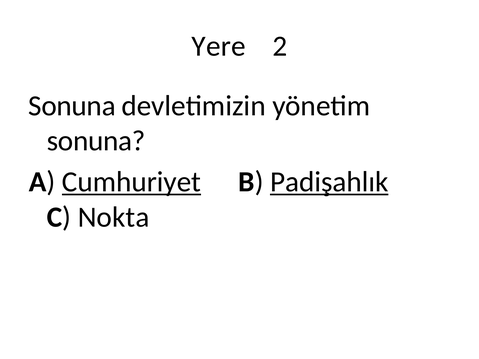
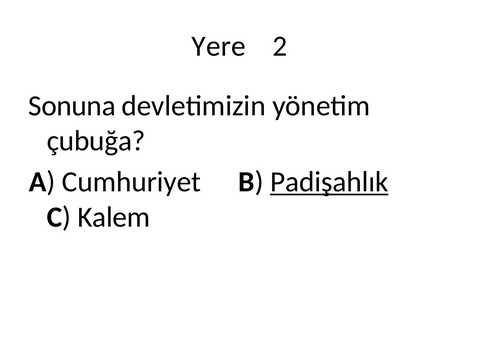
sonuna at (96, 141): sonuna -> çubuğa
Cumhuriyet underline: present -> none
Nokta: Nokta -> Kalem
